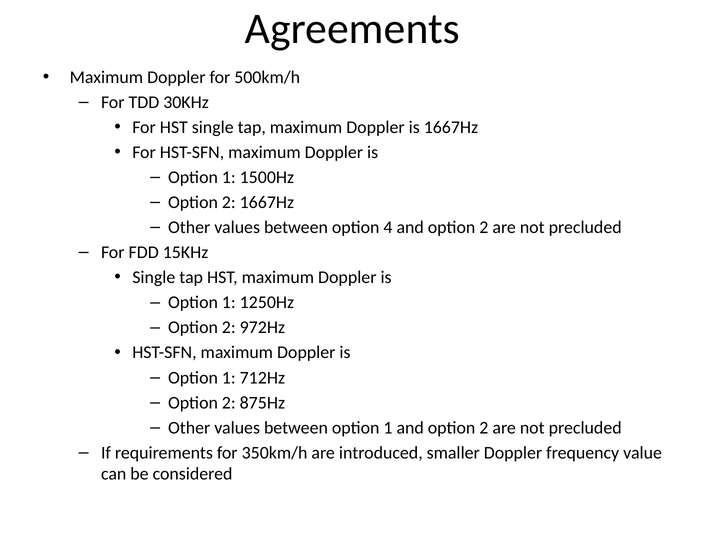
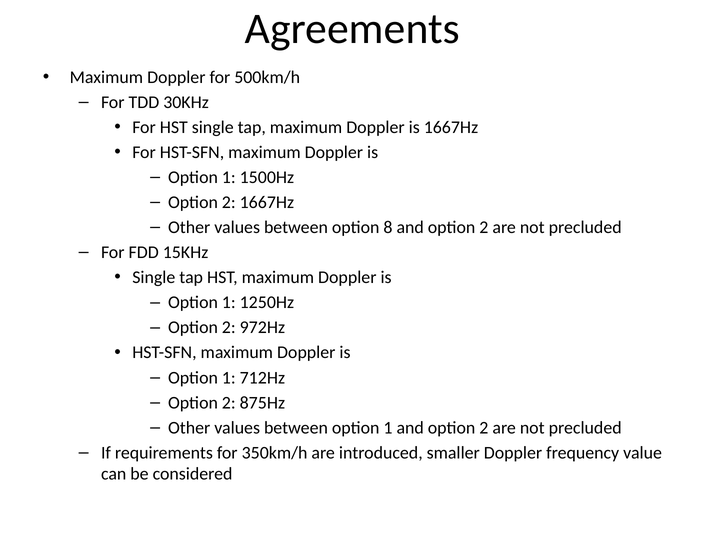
4: 4 -> 8
